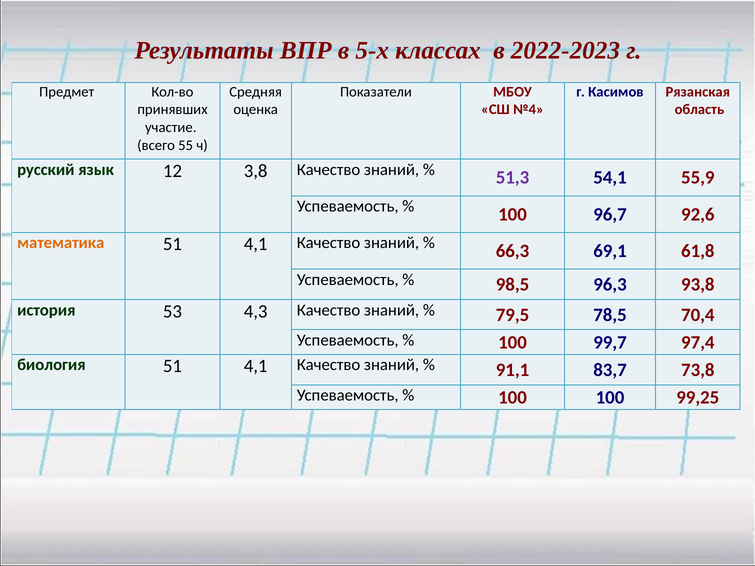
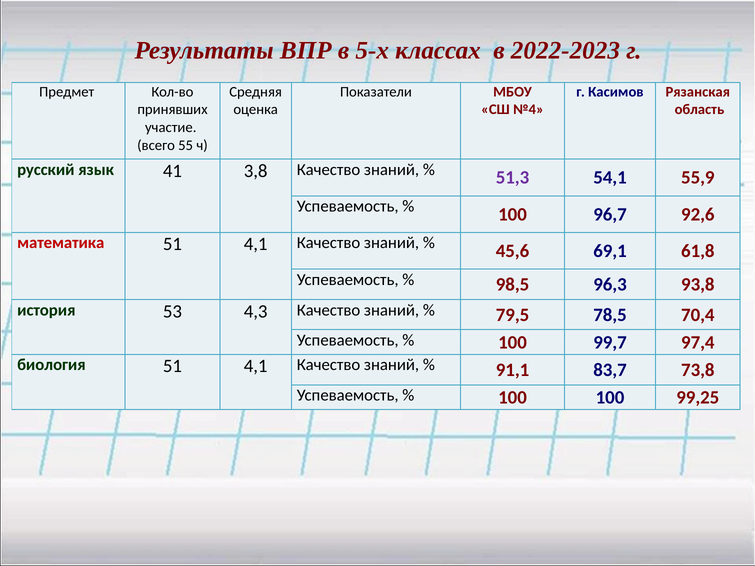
12: 12 -> 41
математика colour: orange -> red
66,3: 66,3 -> 45,6
